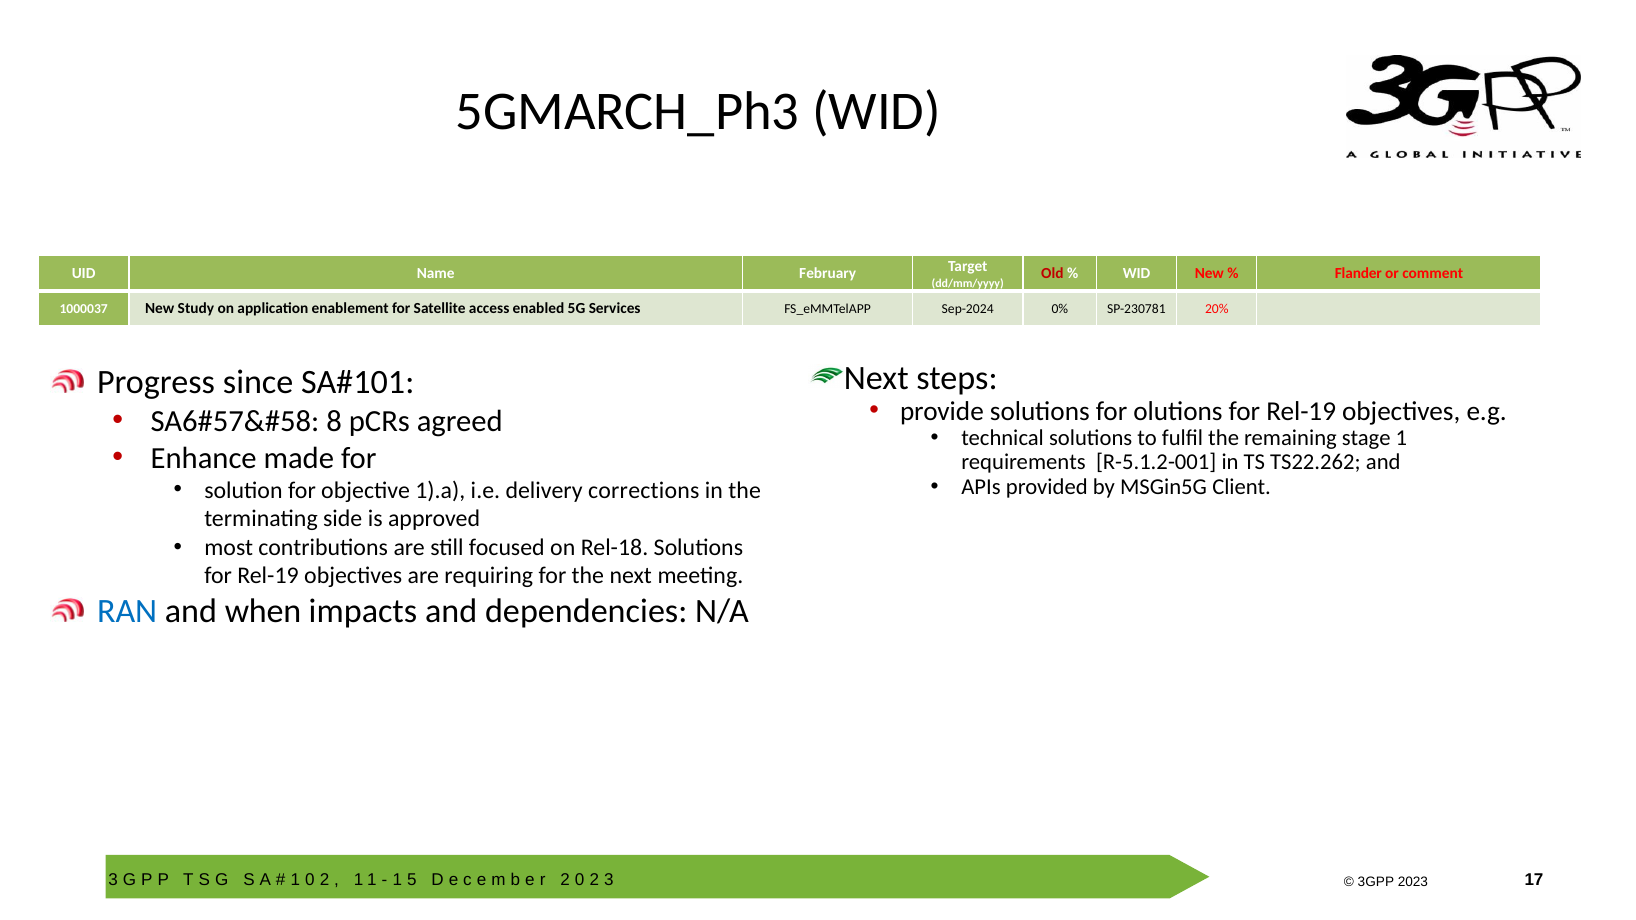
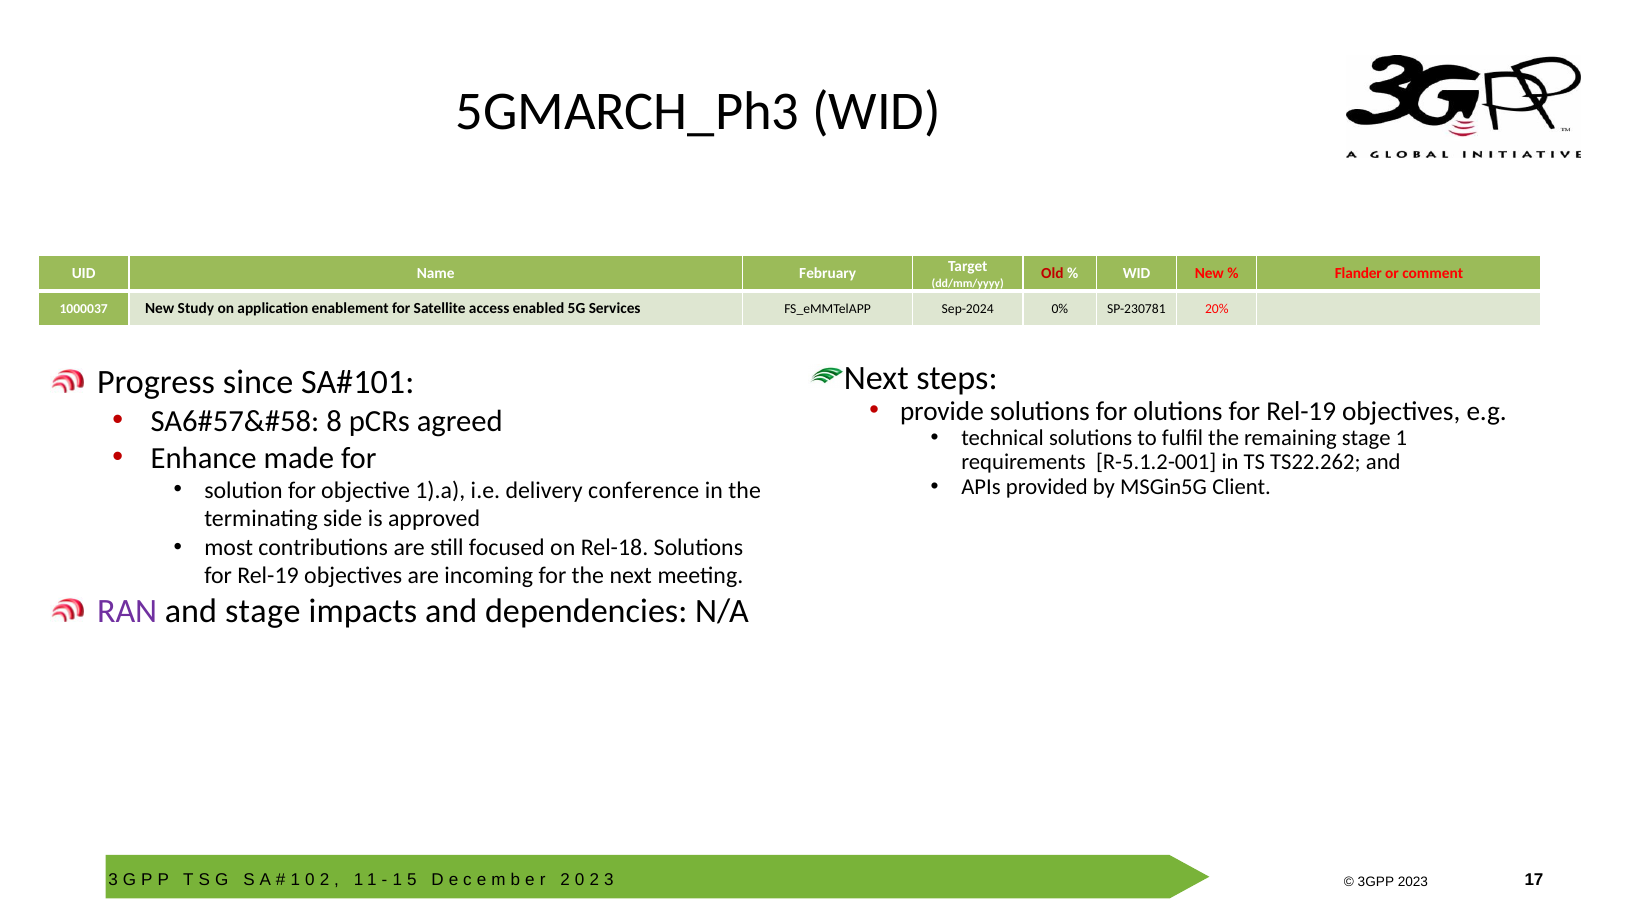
corrections: corrections -> conference
requiring: requiring -> incoming
RAN colour: blue -> purple
and when: when -> stage
